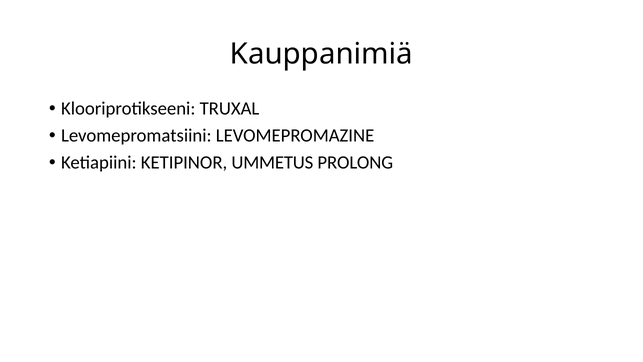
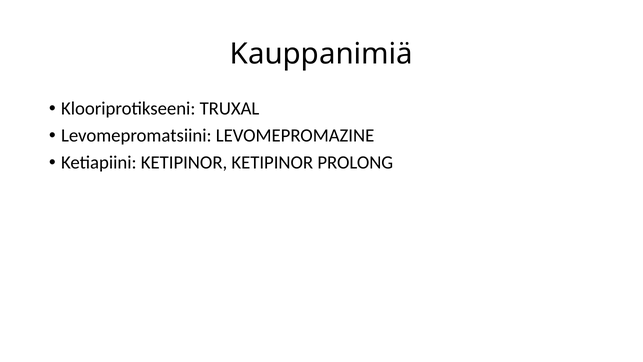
KETIPINOR UMMETUS: UMMETUS -> KETIPINOR
